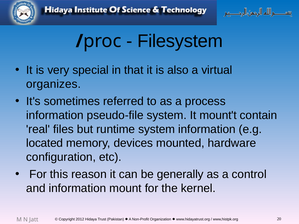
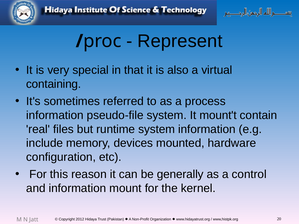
Filesystem: Filesystem -> Represent
organizes: organizes -> containing
located: located -> include
